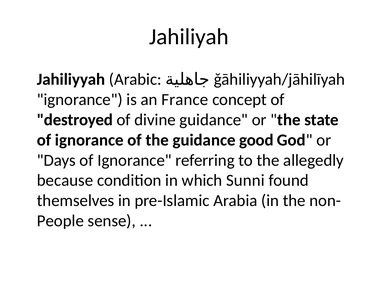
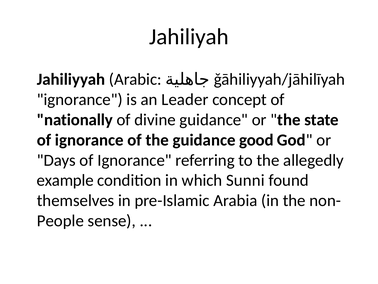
France: France -> Leader
destroyed: destroyed -> nationally
because: because -> example
